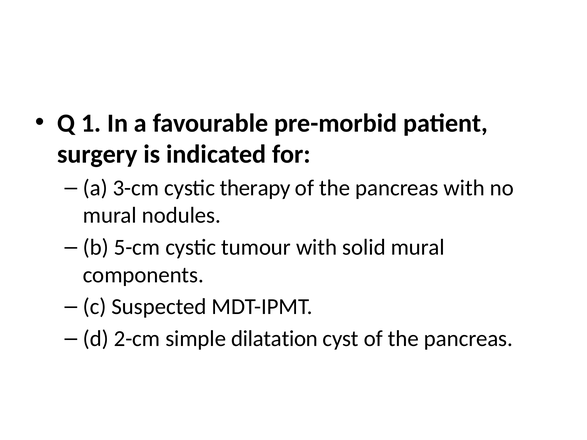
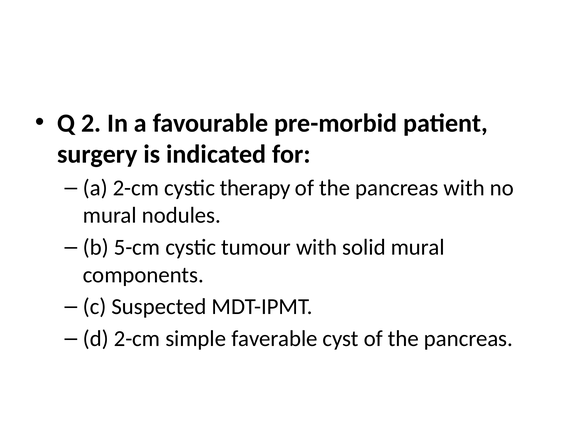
1: 1 -> 2
a 3-cm: 3-cm -> 2-cm
dilatation: dilatation -> faverable
